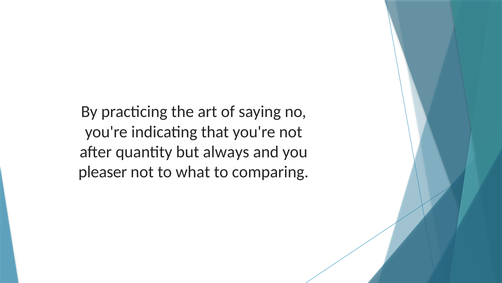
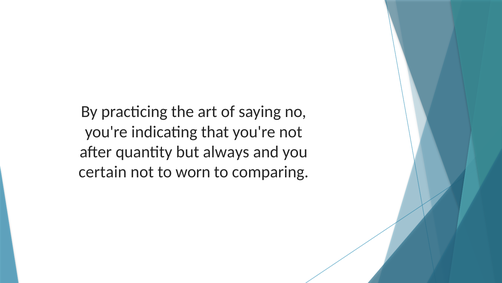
pleaser: pleaser -> certain
what: what -> worn
